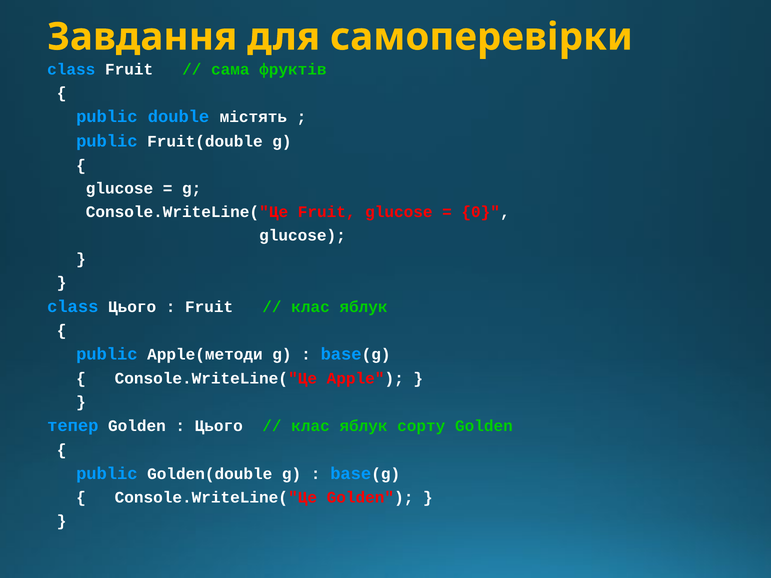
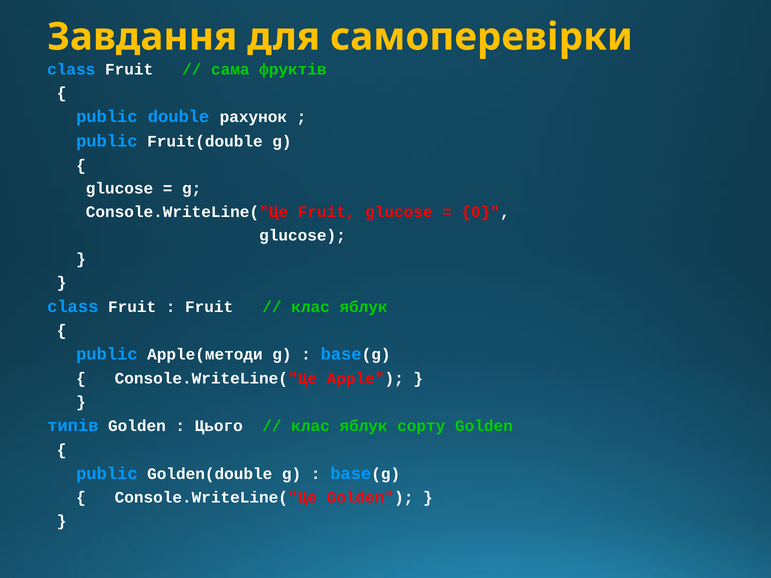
містять: містять -> рахунок
Цього at (132, 307): Цього -> Fruit
тепер: тепер -> типів
